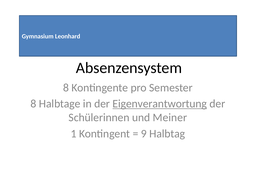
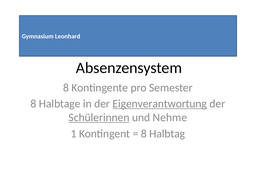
Schülerinnen underline: none -> present
Meiner: Meiner -> Nehme
9 at (144, 133): 9 -> 8
